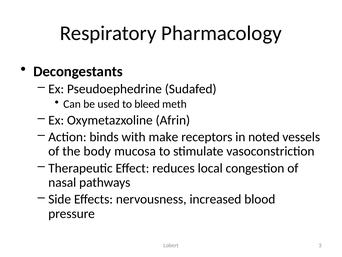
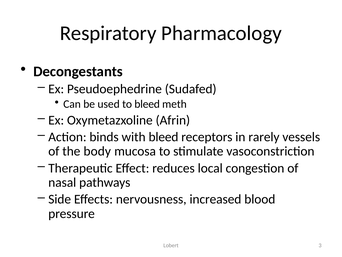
with make: make -> bleed
noted: noted -> rarely
